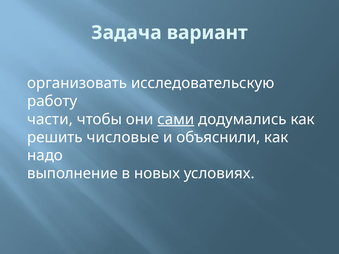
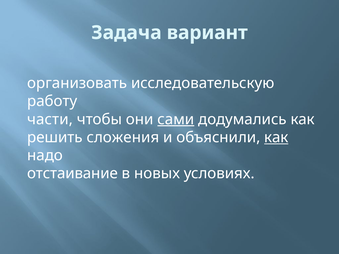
числовые: числовые -> сложения
как at (276, 138) underline: none -> present
выполнение: выполнение -> отстаивание
